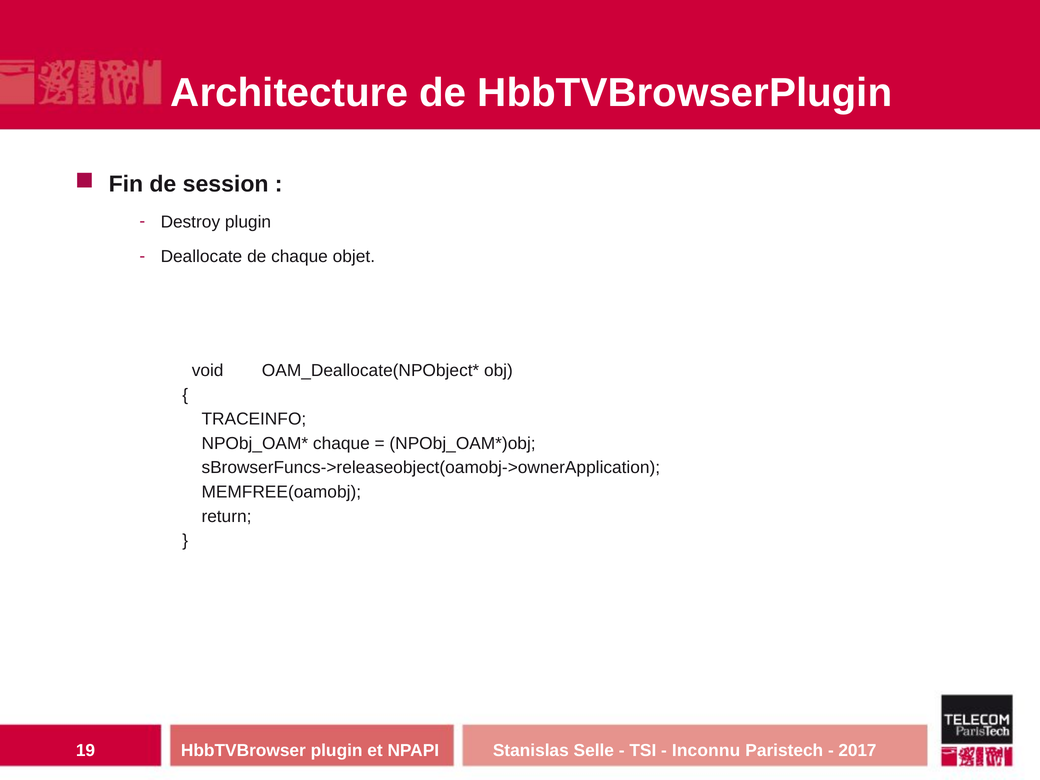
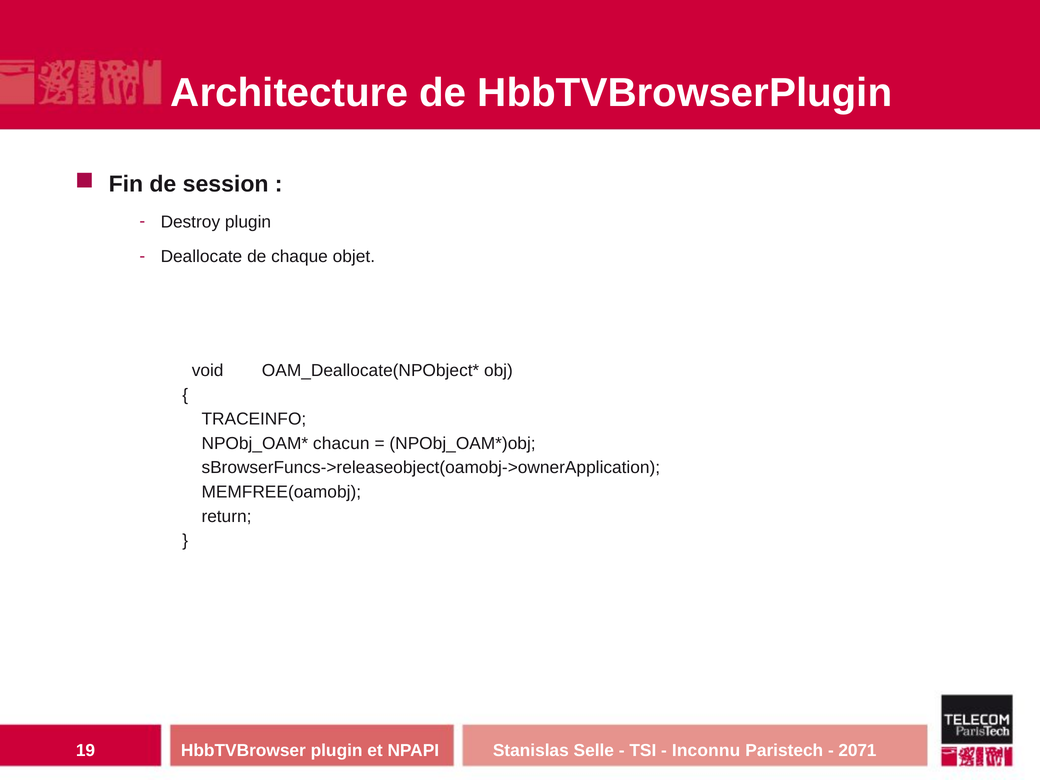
chaque at (341, 443): chaque -> chacun
2017: 2017 -> 2071
